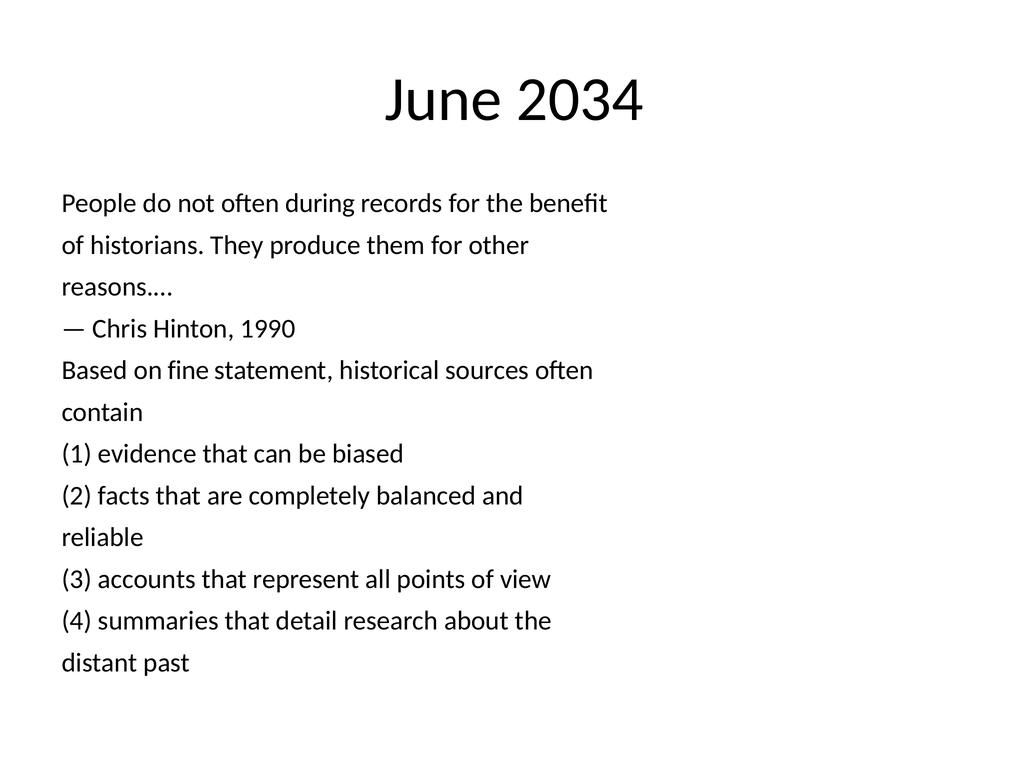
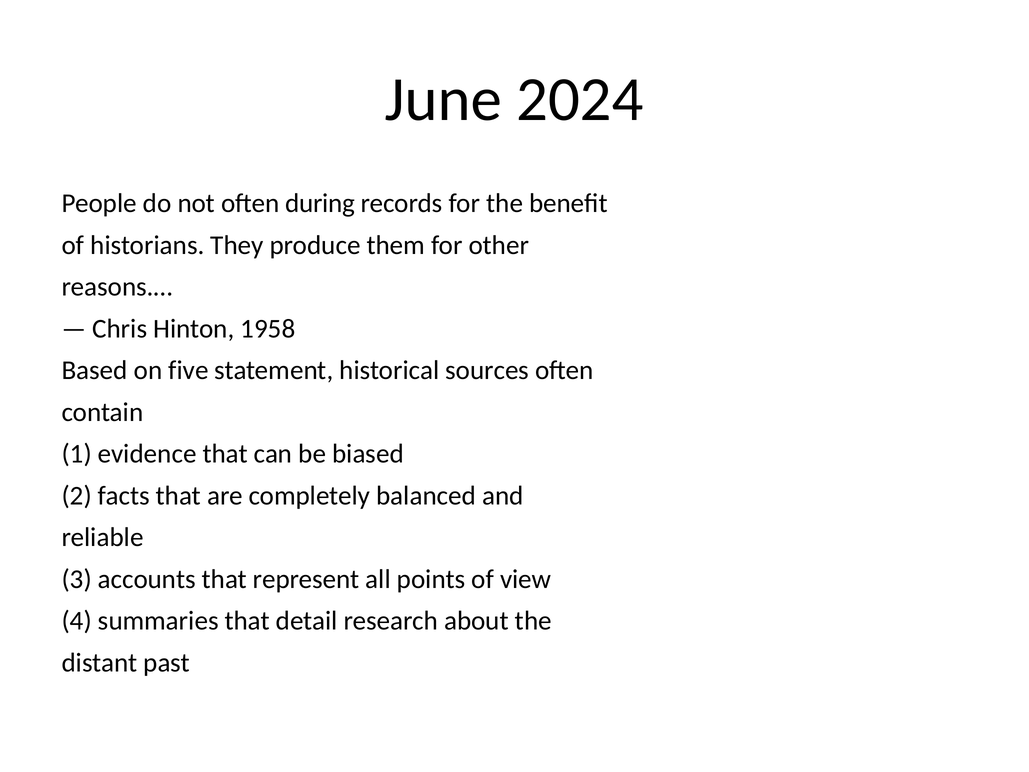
2034: 2034 -> 2024
1990: 1990 -> 1958
fine: fine -> five
